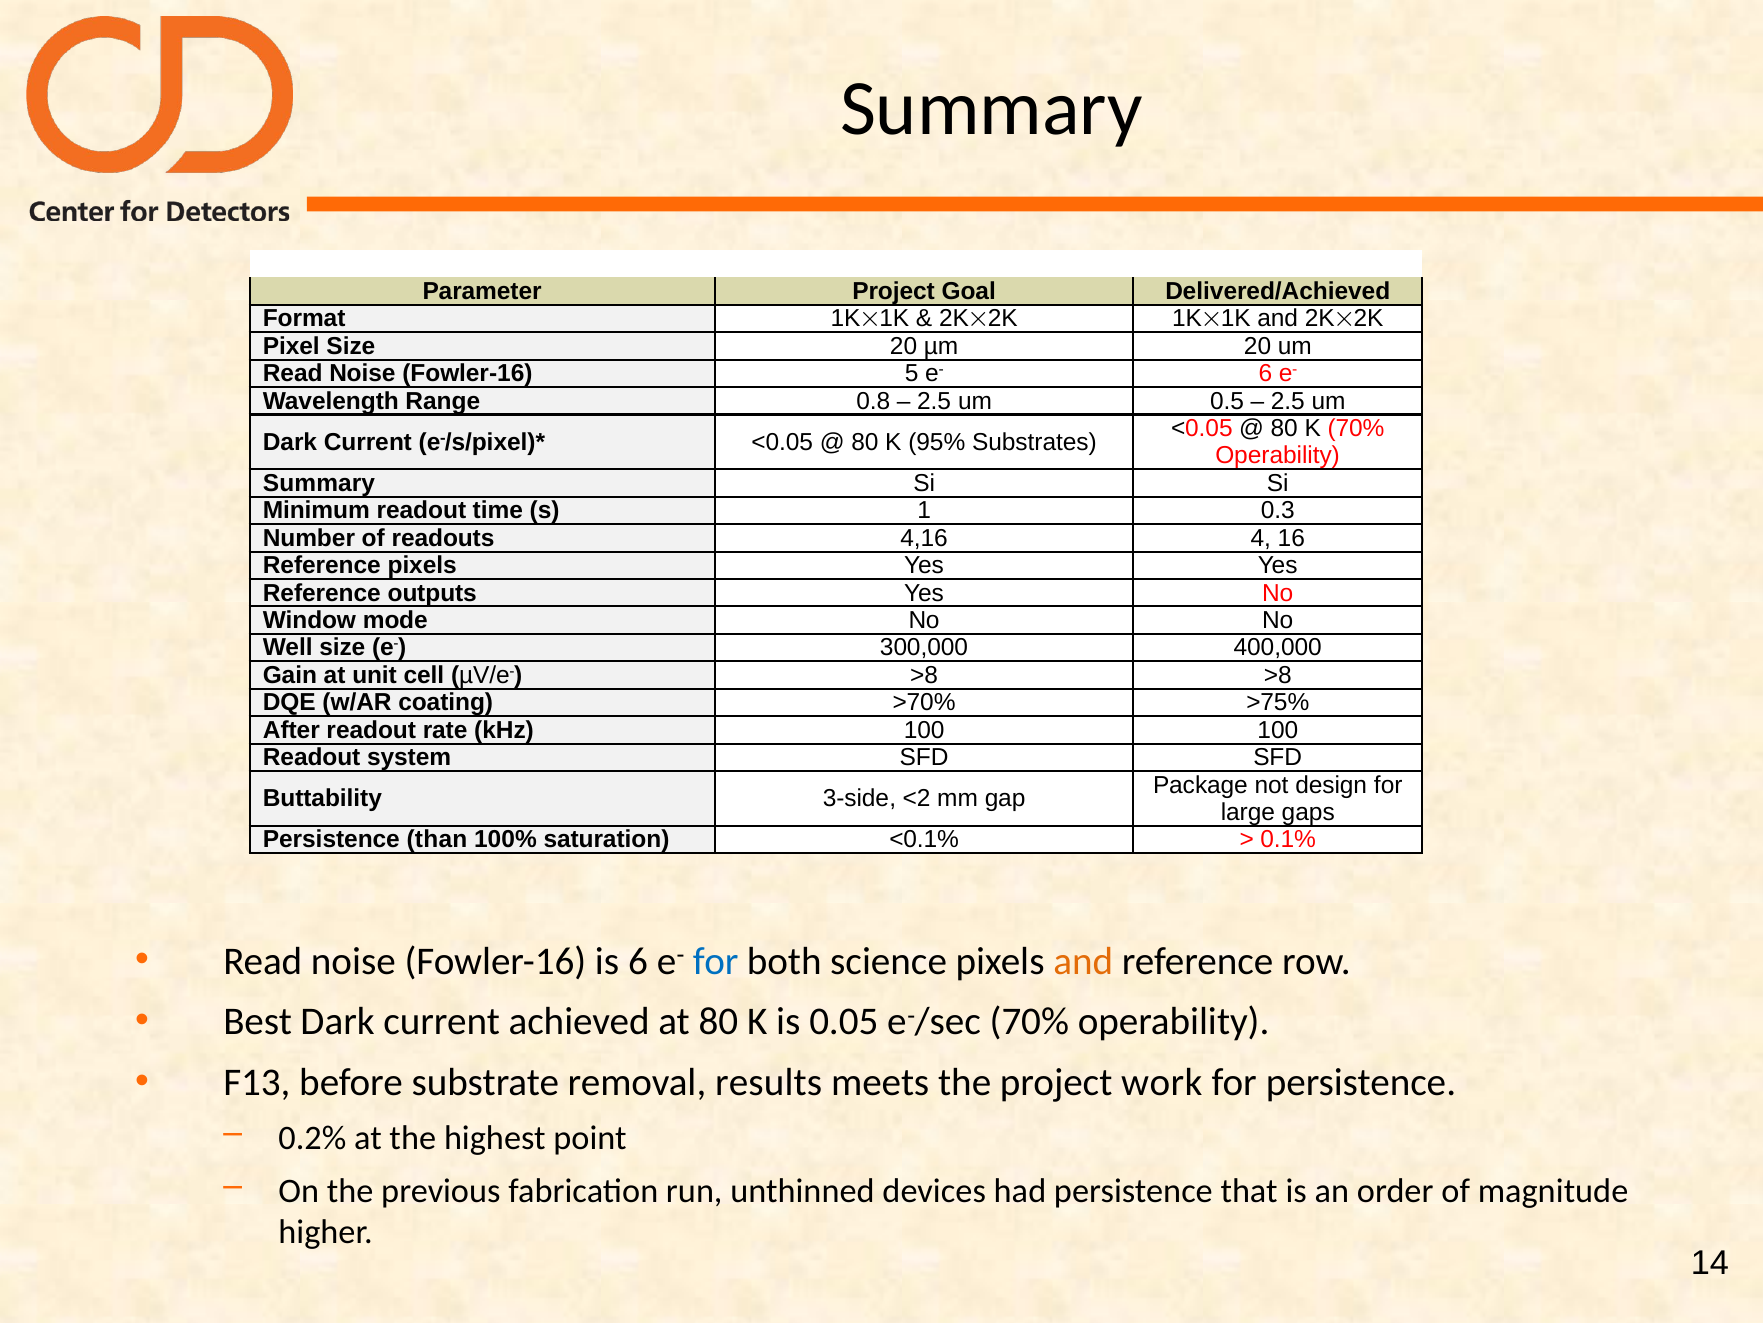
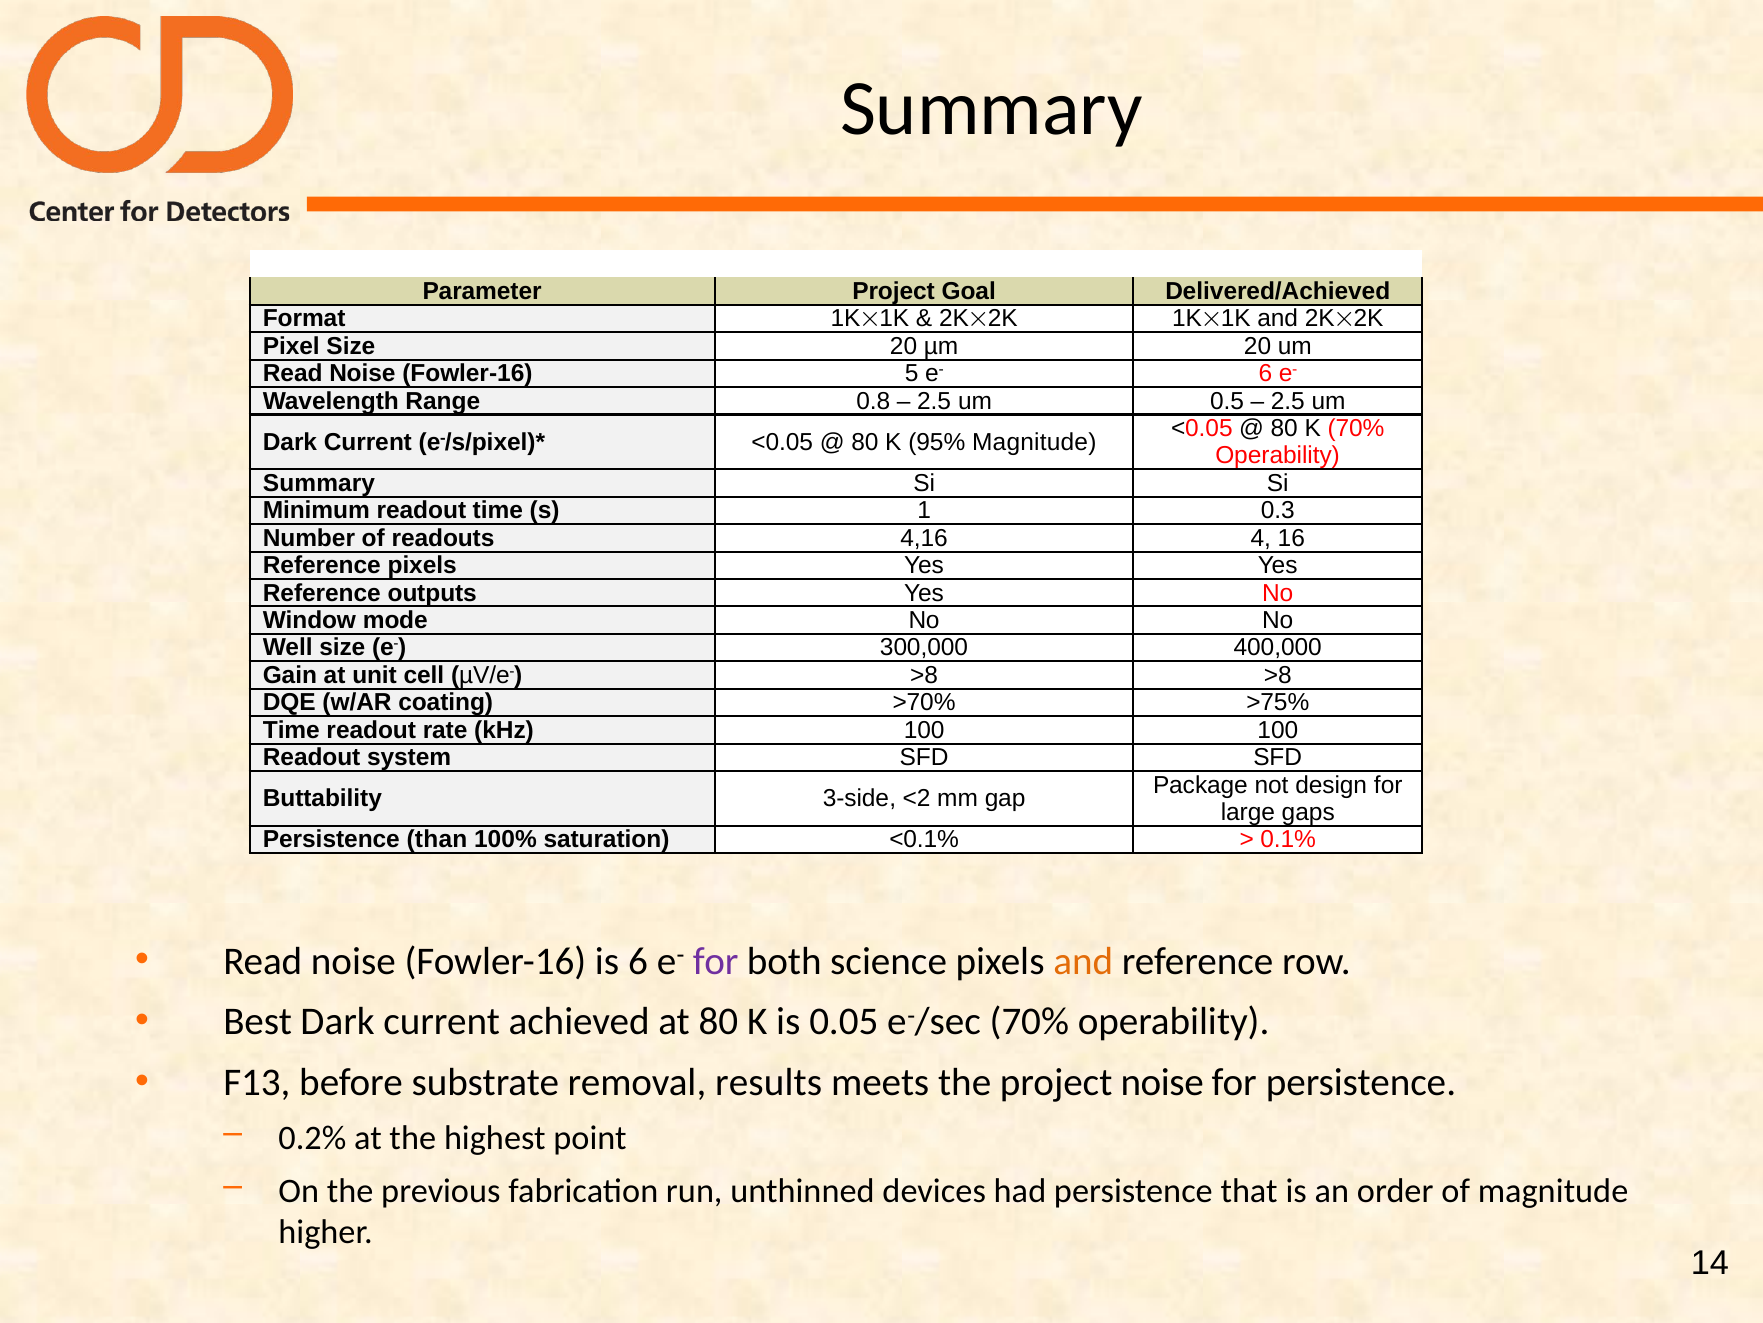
95% Substrates: Substrates -> Magnitude
After at (291, 730): After -> Time
for at (716, 961) colour: blue -> purple
project work: work -> noise
